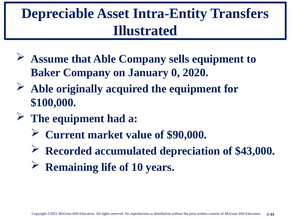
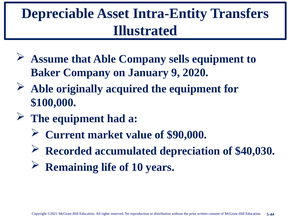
0: 0 -> 9
$43,000: $43,000 -> $40,030
